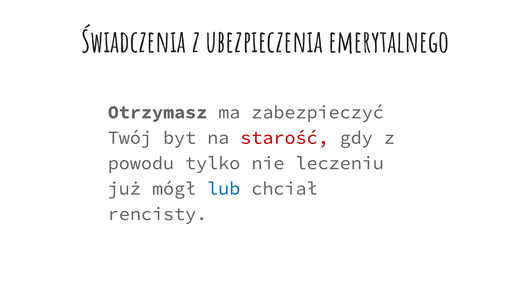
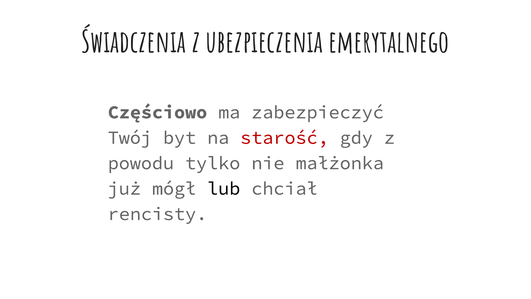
Otrzymasz: Otrzymasz -> Częściowo
leczeniu: leczeniu -> małżonka
lub colour: blue -> black
